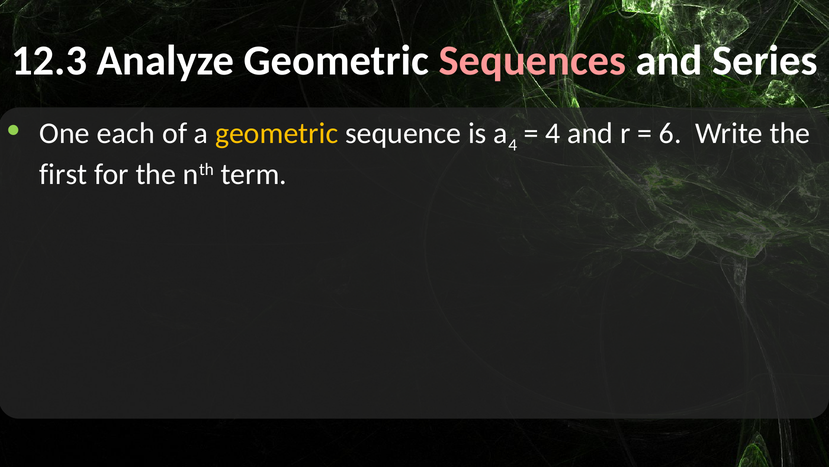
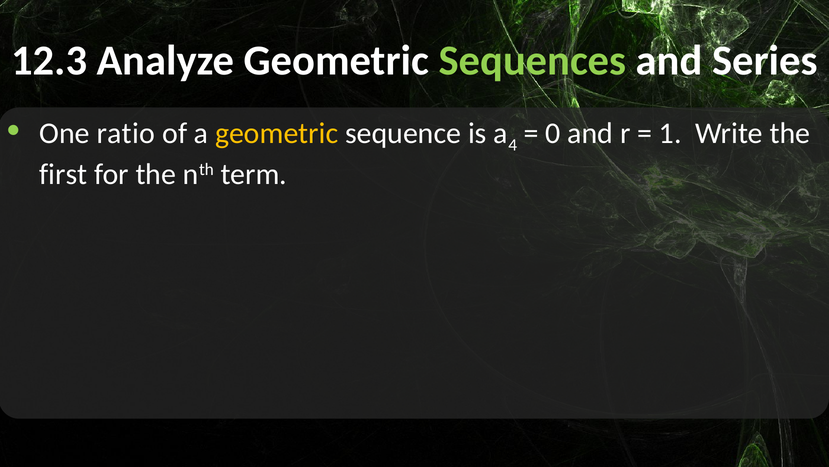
Sequences colour: pink -> light green
each: each -> ratio
4 at (553, 133): 4 -> 0
6: 6 -> 1
